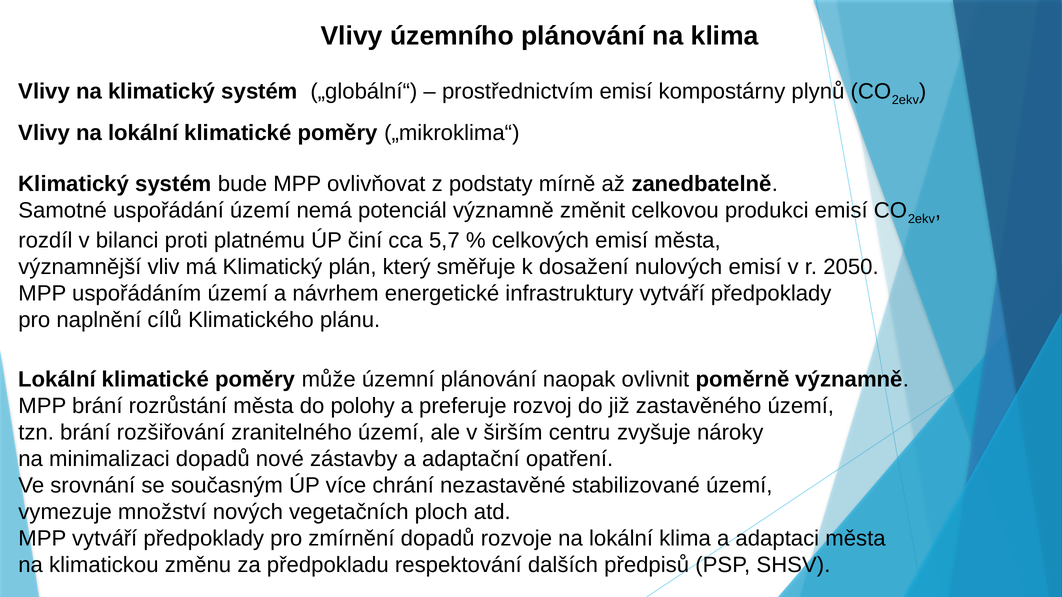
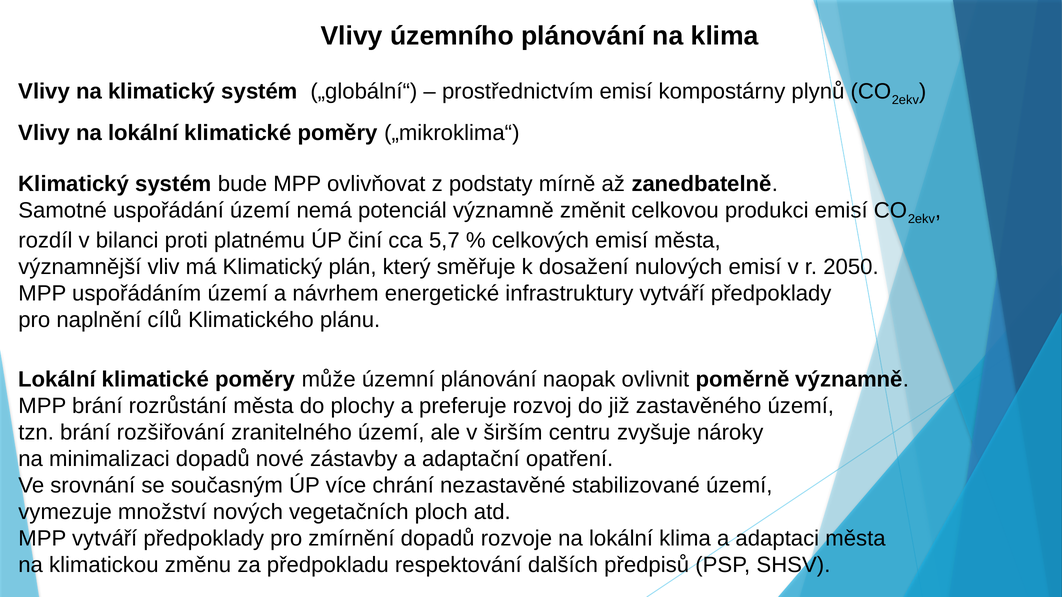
polohy: polohy -> plochy
